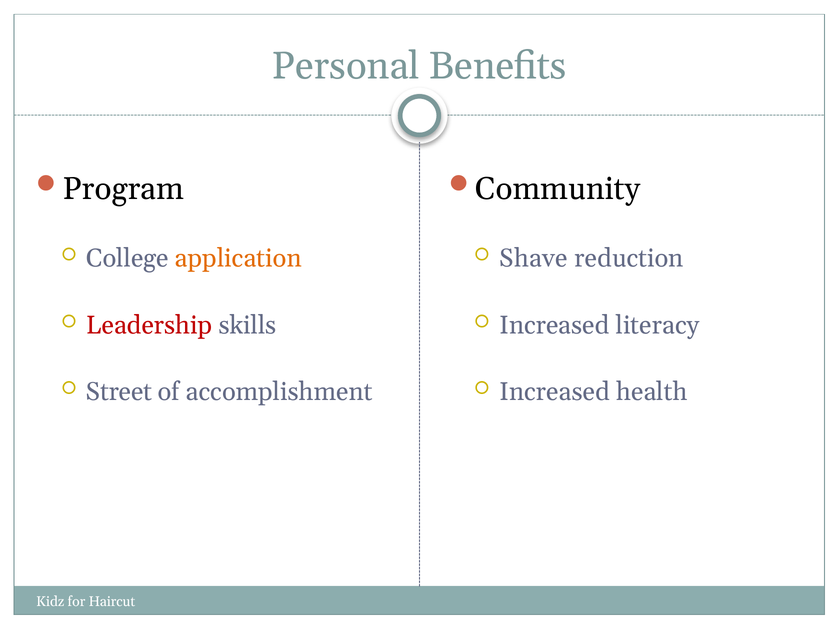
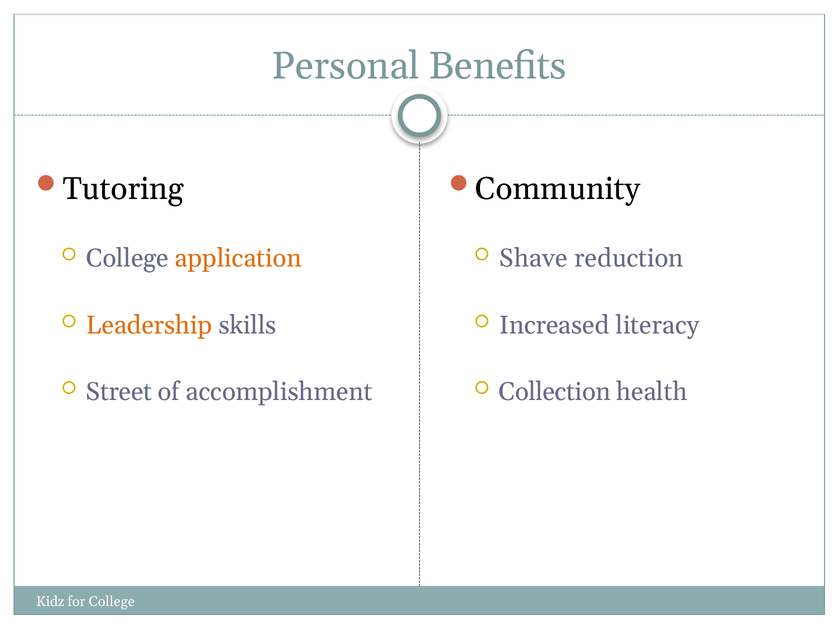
Program: Program -> Tutoring
Leadership colour: red -> orange
Increased at (555, 392): Increased -> Collection
for Haircut: Haircut -> College
